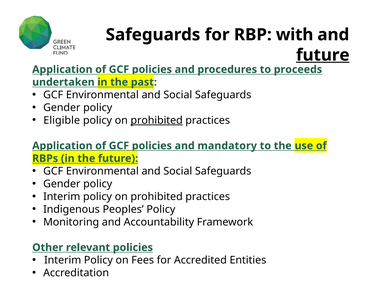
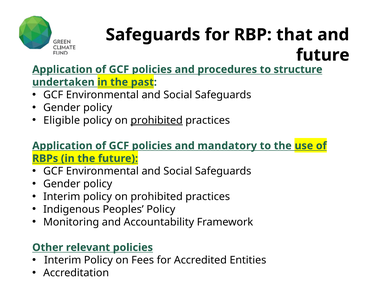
with: with -> that
future at (323, 55) underline: present -> none
proceeds: proceeds -> structure
